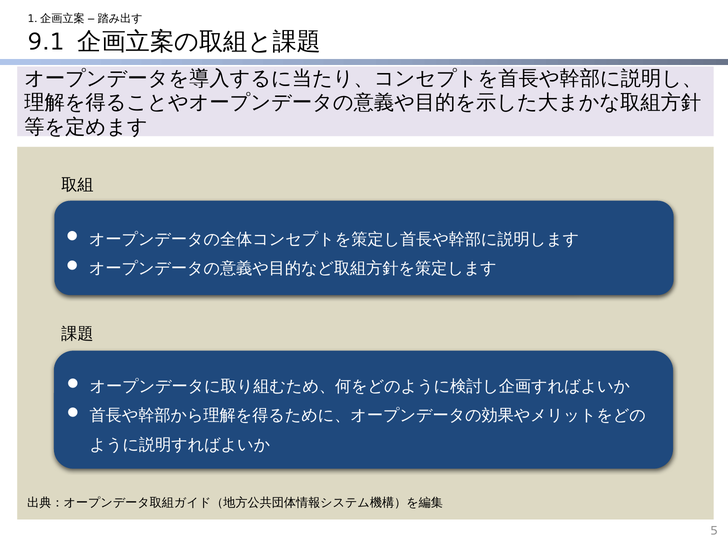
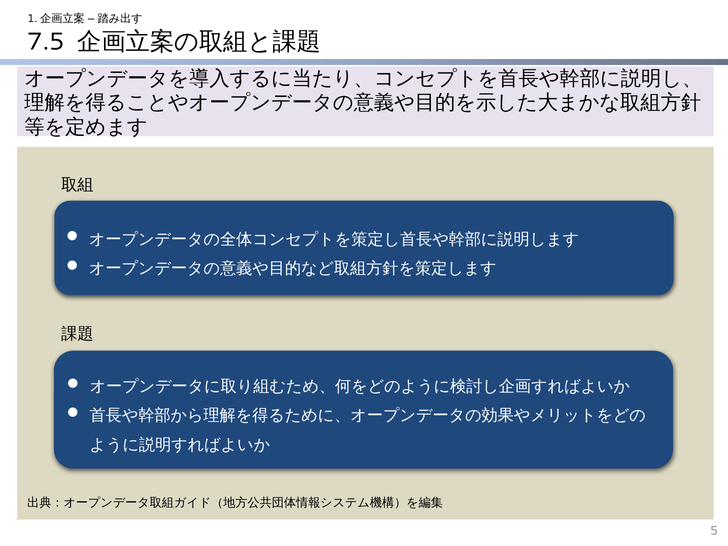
9.1: 9.1 -> 7.5
